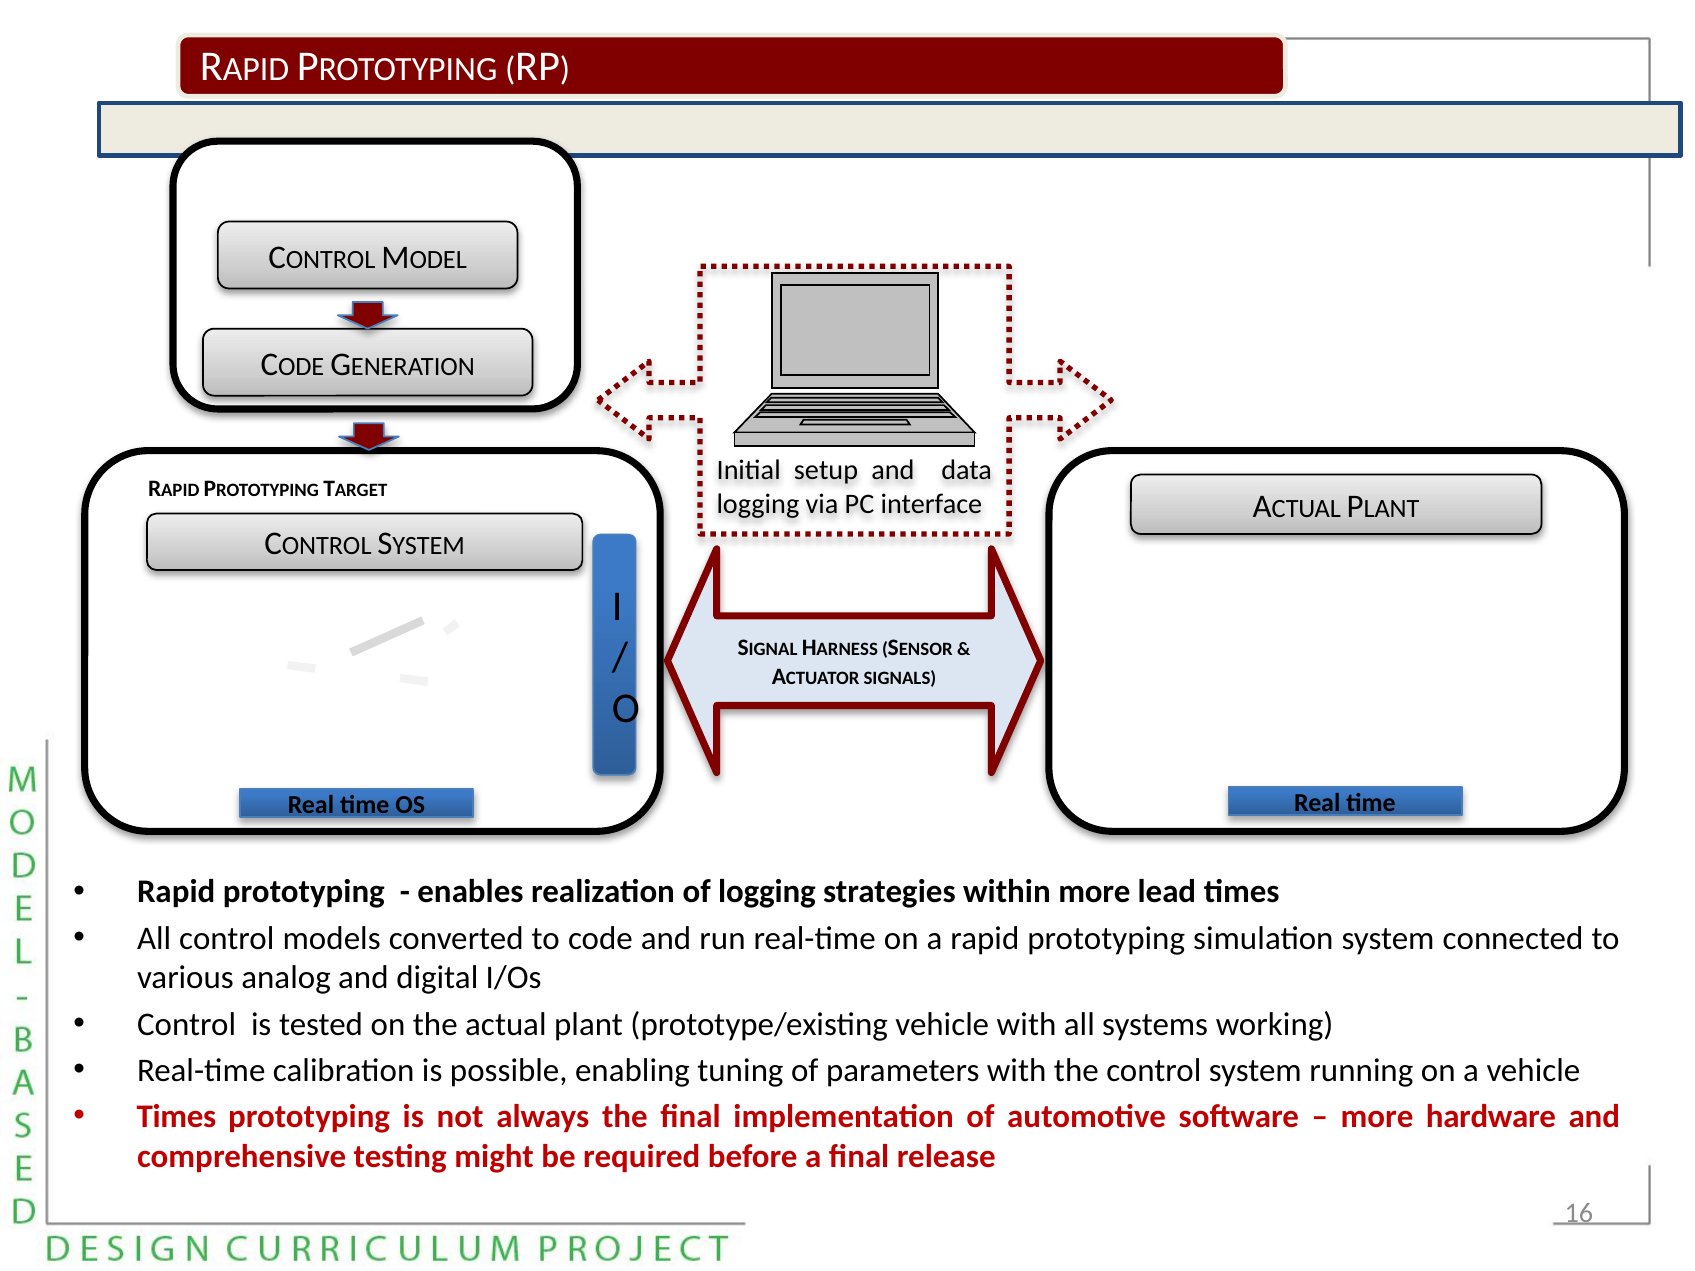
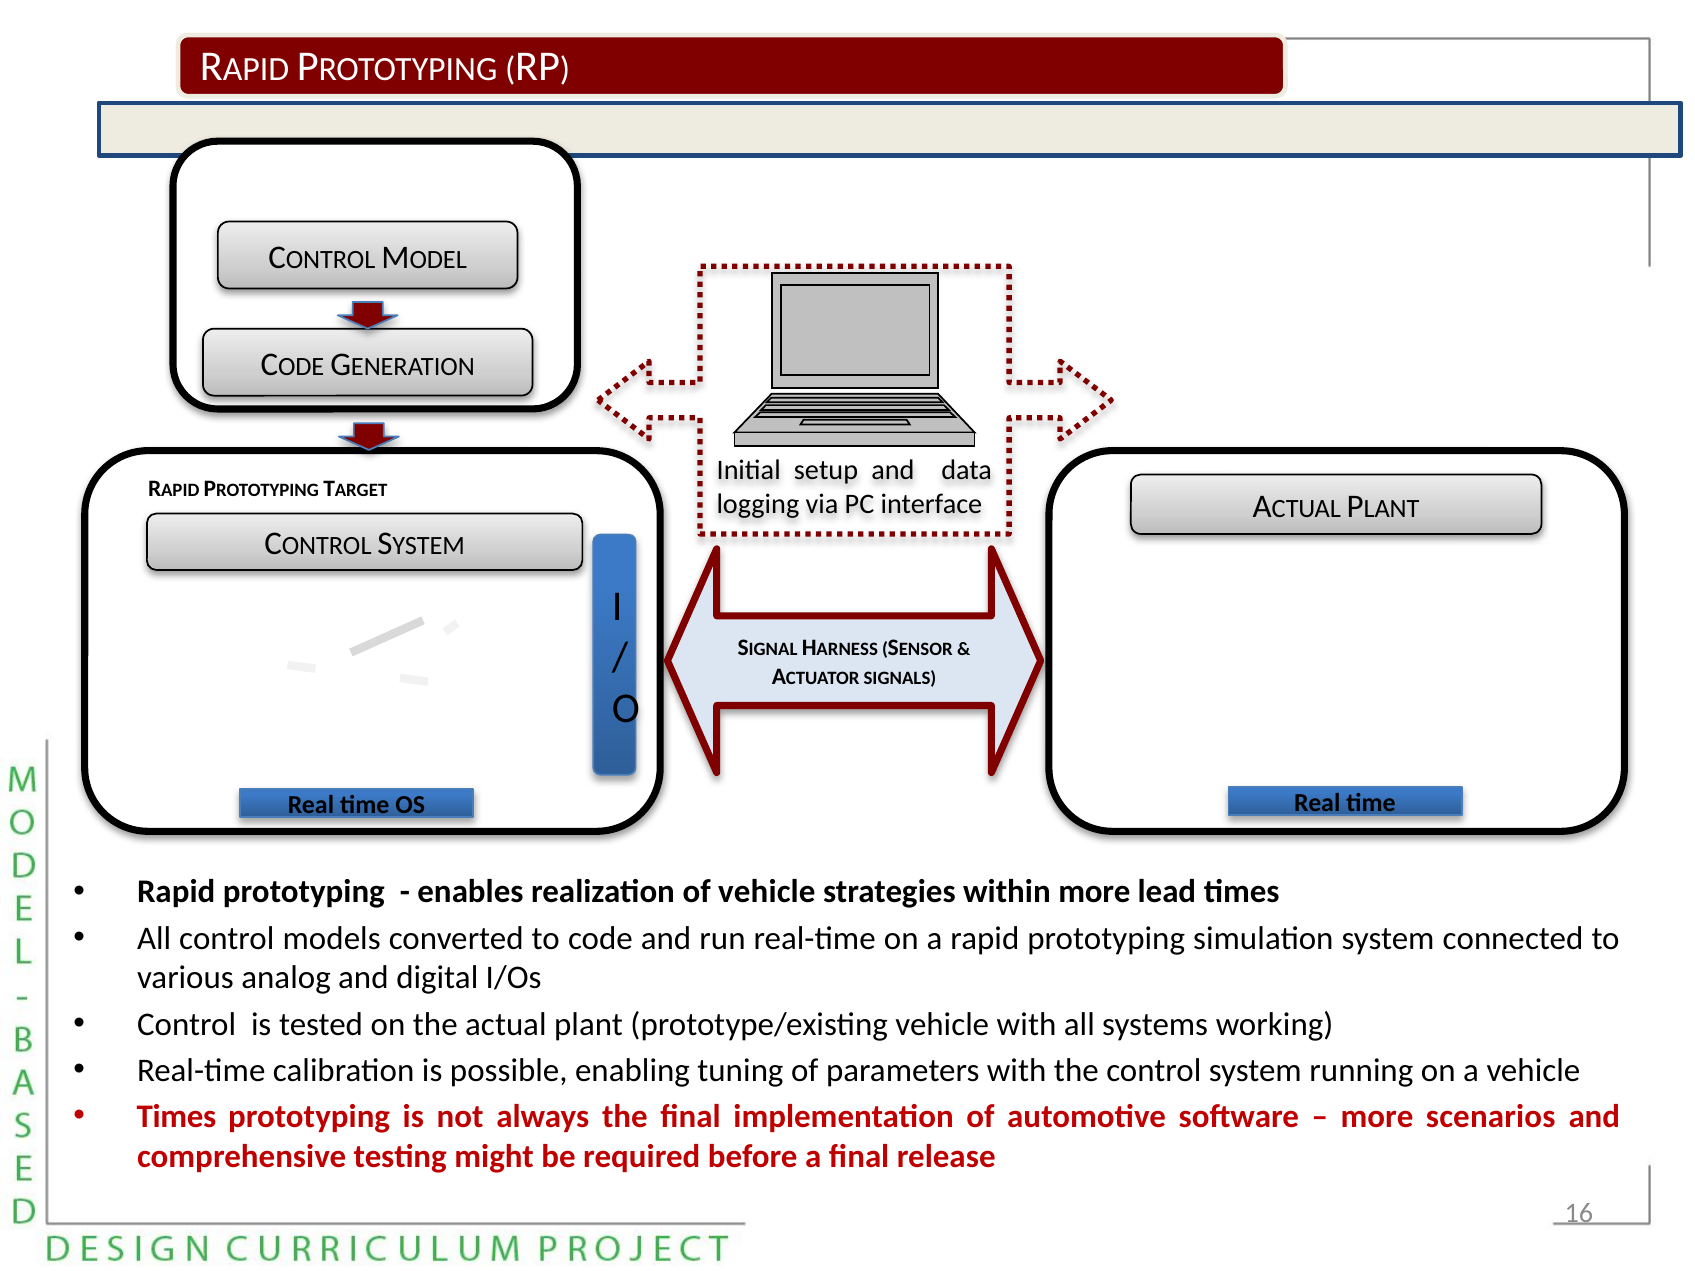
of logging: logging -> vehicle
hardware: hardware -> scenarios
